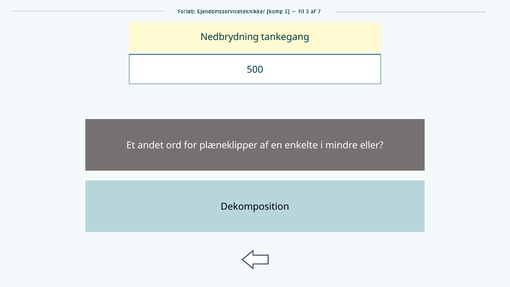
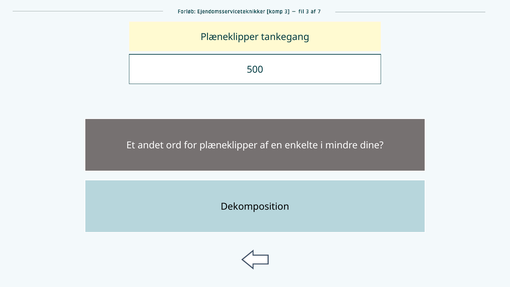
Nedbrydning at (230, 37): Nedbrydning -> Plæneklipper
eller: eller -> dine
